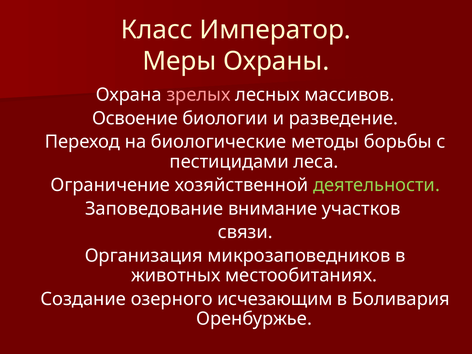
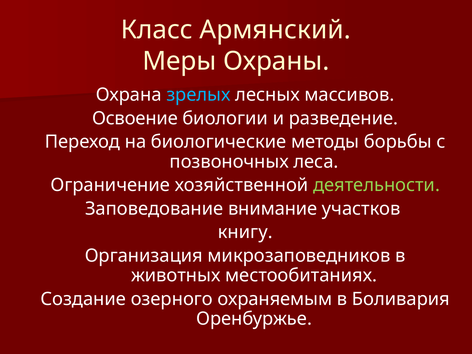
Император: Император -> Армянский
зрелых colour: pink -> light blue
пестицидами: пестицидами -> позвоночных
связи: связи -> книгу
исчезающим: исчезающим -> охраняемым
